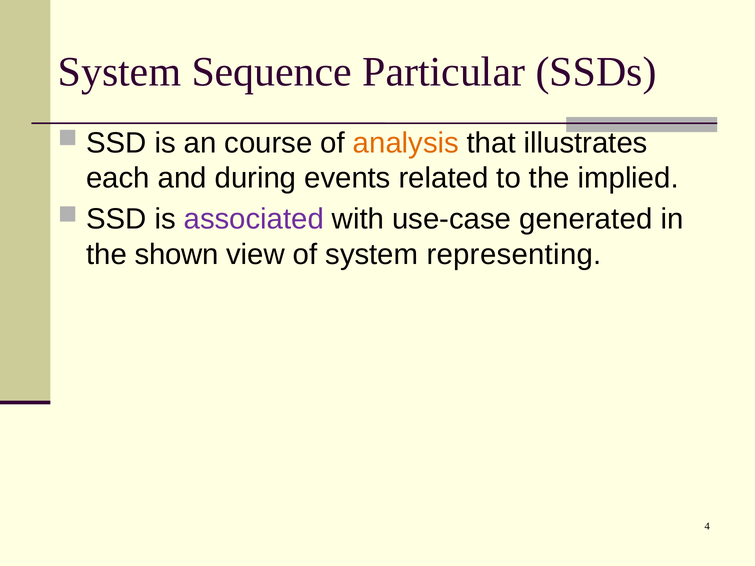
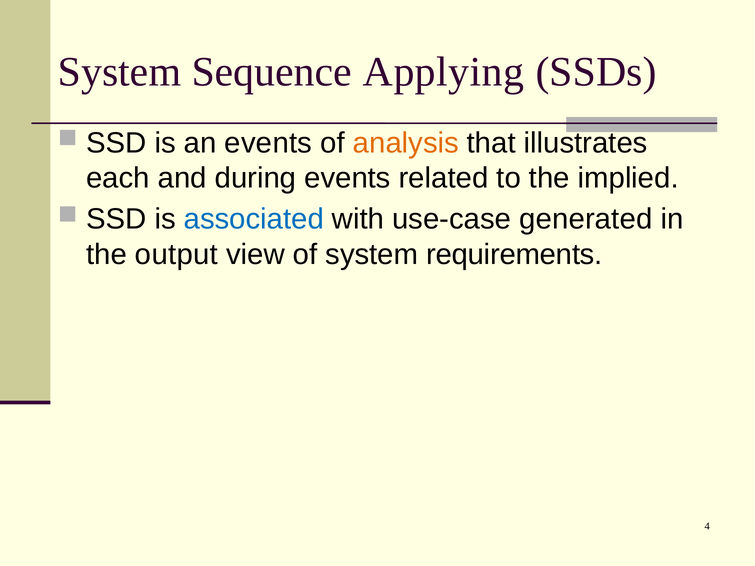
Particular: Particular -> Applying
an course: course -> events
associated colour: purple -> blue
shown: shown -> output
representing: representing -> requirements
